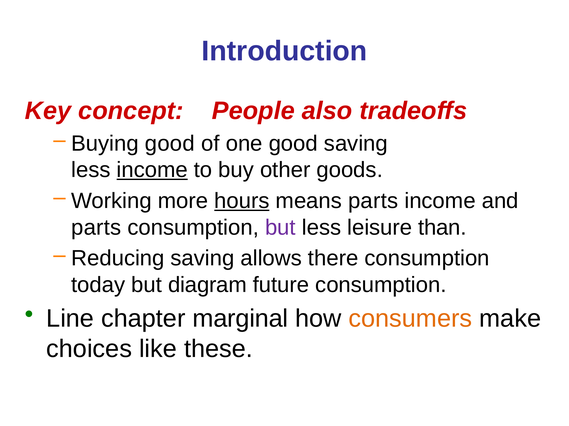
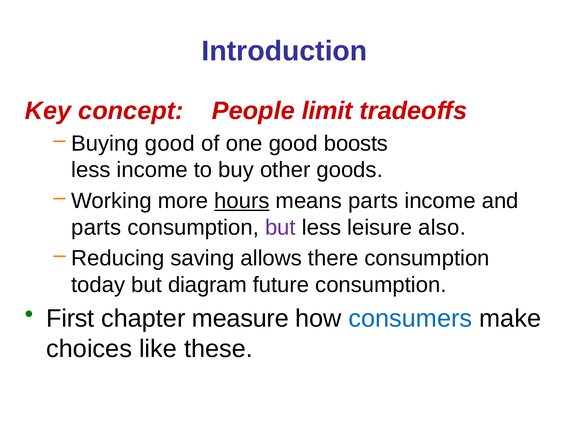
also: also -> limit
good saving: saving -> boosts
income at (152, 170) underline: present -> none
than: than -> also
Line: Line -> First
marginal: marginal -> measure
consumers colour: orange -> blue
